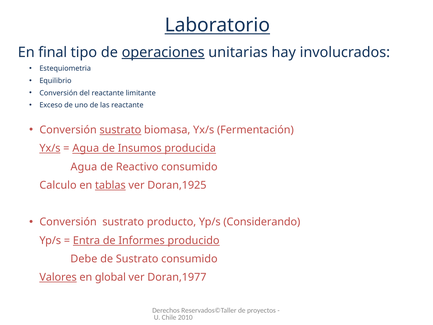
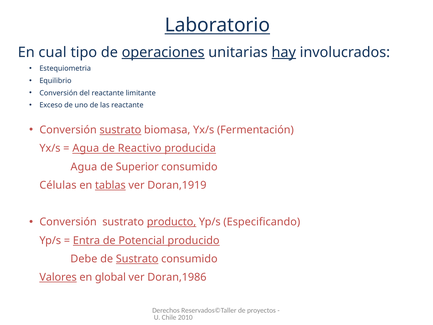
final: final -> cual
hay underline: none -> present
Yx/s at (50, 148) underline: present -> none
Insumos: Insumos -> Reactivo
Reactivo: Reactivo -> Superior
Calculo: Calculo -> Células
Doran,1925: Doran,1925 -> Doran,1919
producto underline: none -> present
Considerando: Considerando -> Especificando
Informes: Informes -> Potencial
Sustrato at (137, 259) underline: none -> present
Doran,1977: Doran,1977 -> Doran,1986
